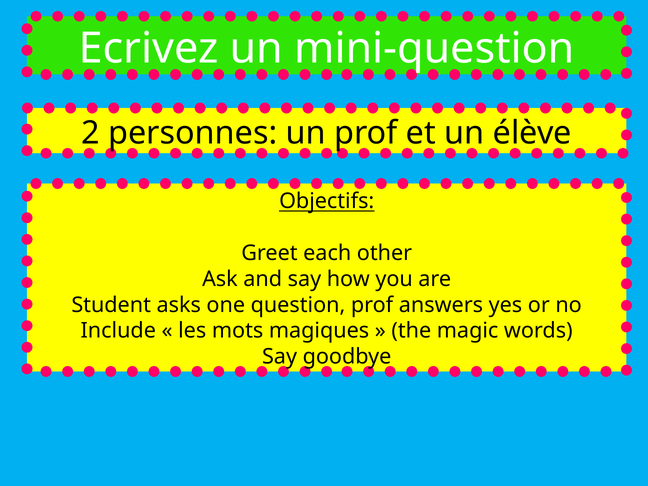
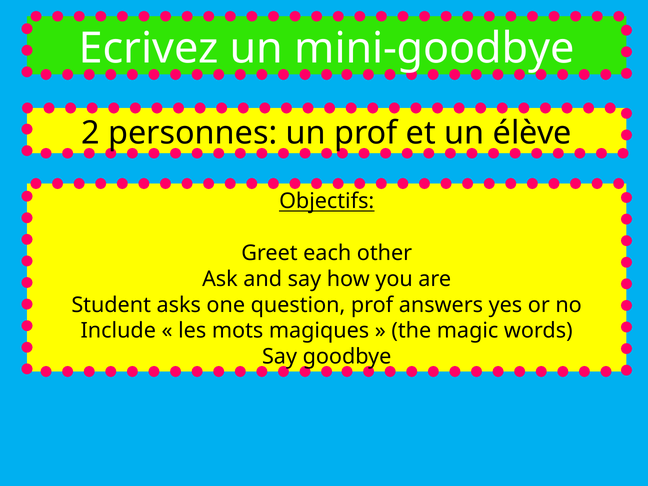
mini-question: mini-question -> mini-goodbye
